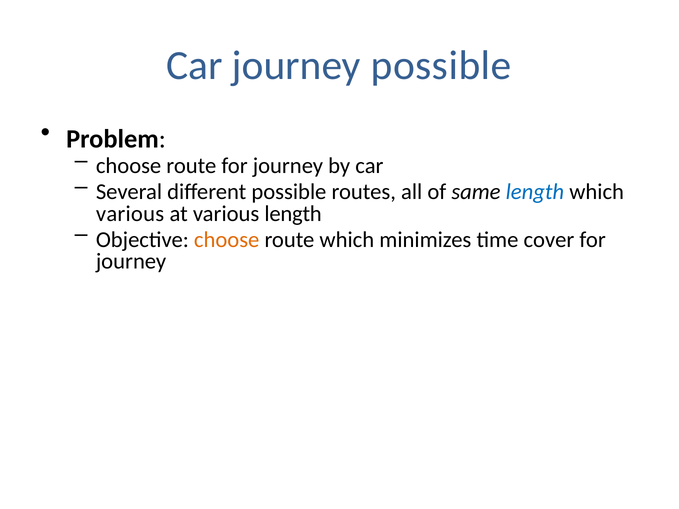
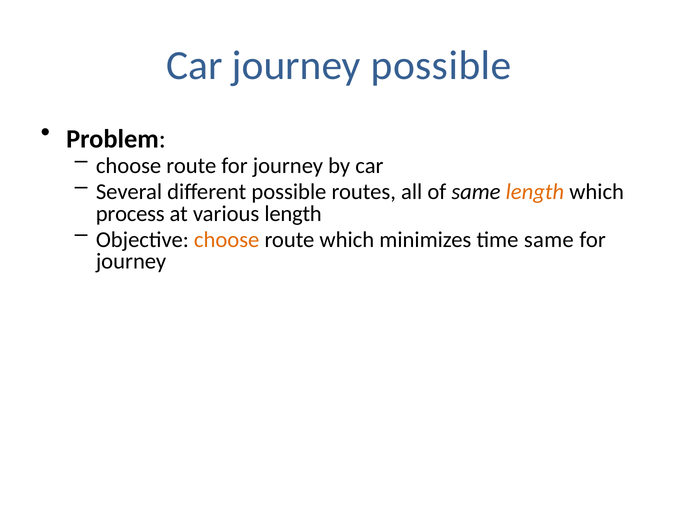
length at (535, 192) colour: blue -> orange
various at (130, 214): various -> process
time cover: cover -> same
